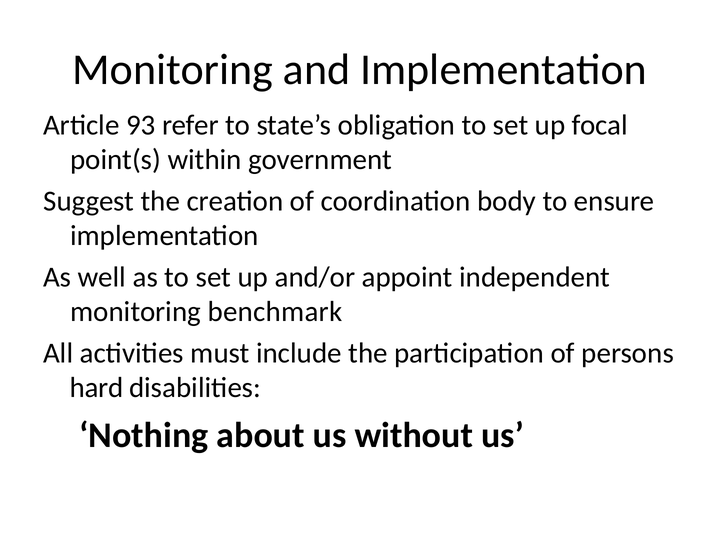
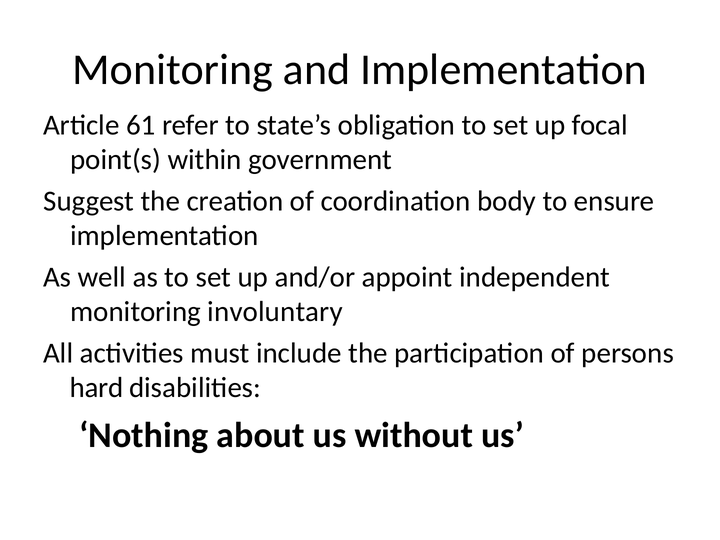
93: 93 -> 61
benchmark: benchmark -> involuntary
